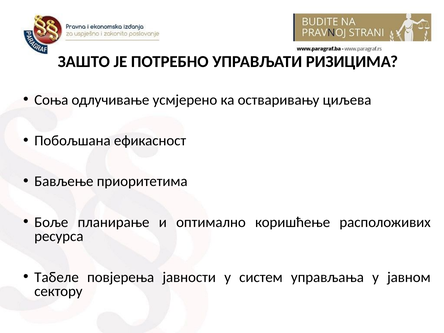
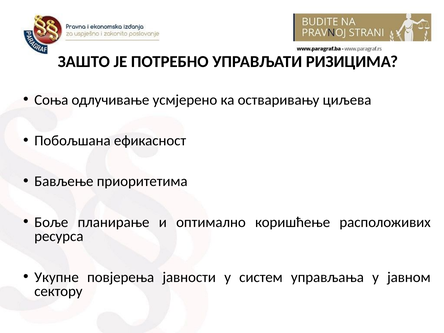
Табеле: Табеле -> Укупне
